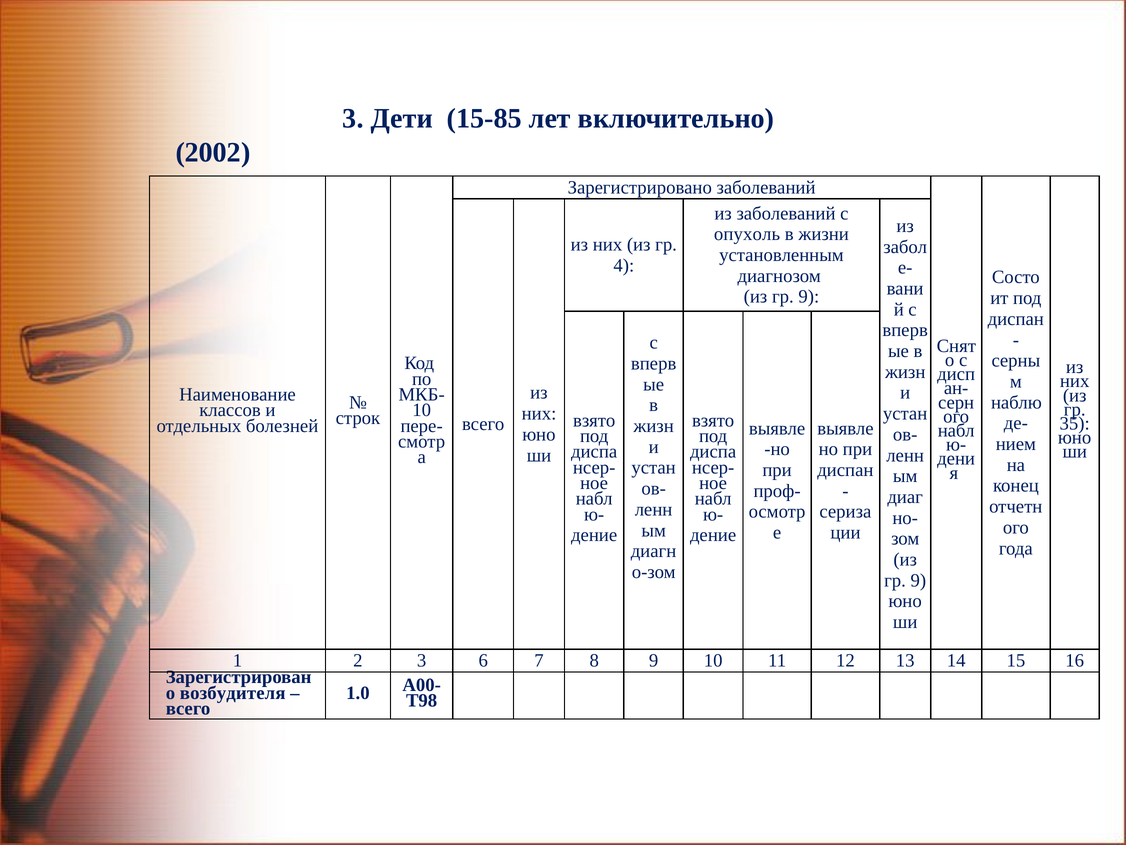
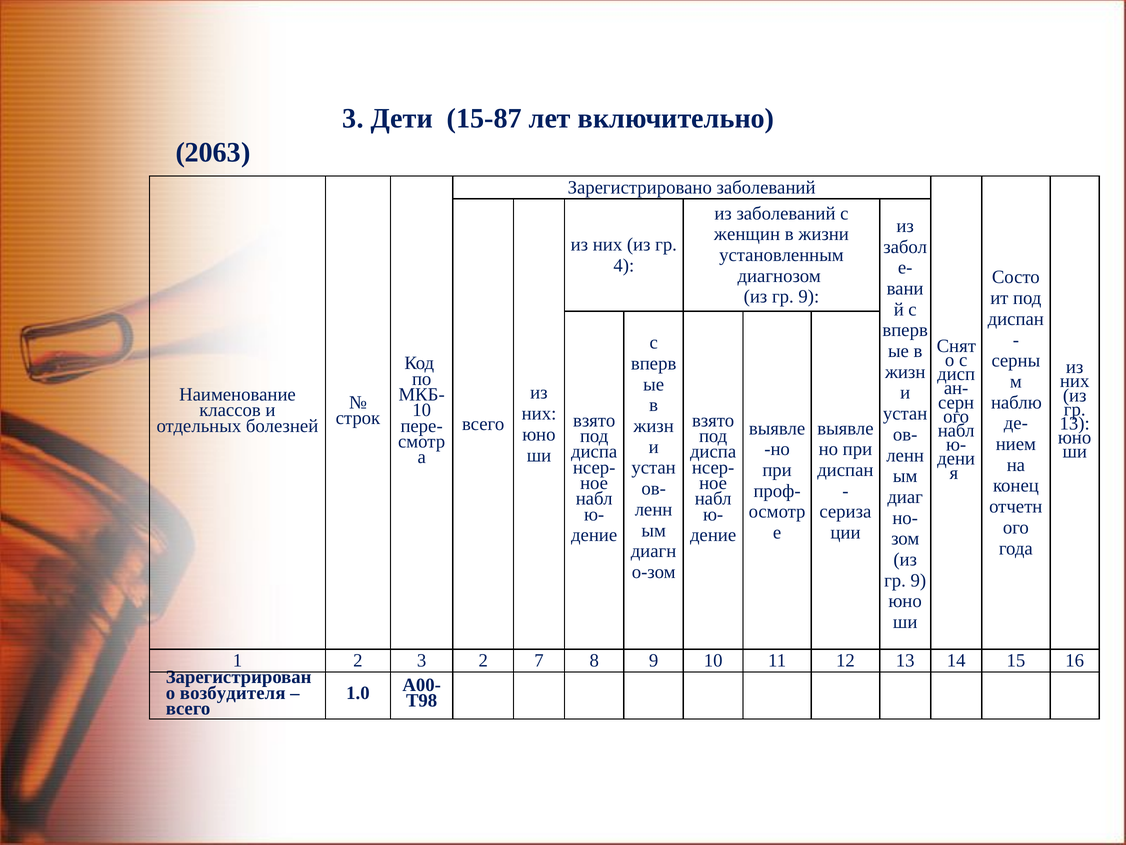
15-85: 15-85 -> 15-87
2002: 2002 -> 2063
опухоль: опухоль -> женщин
35 at (1075, 423): 35 -> 13
3 6: 6 -> 2
